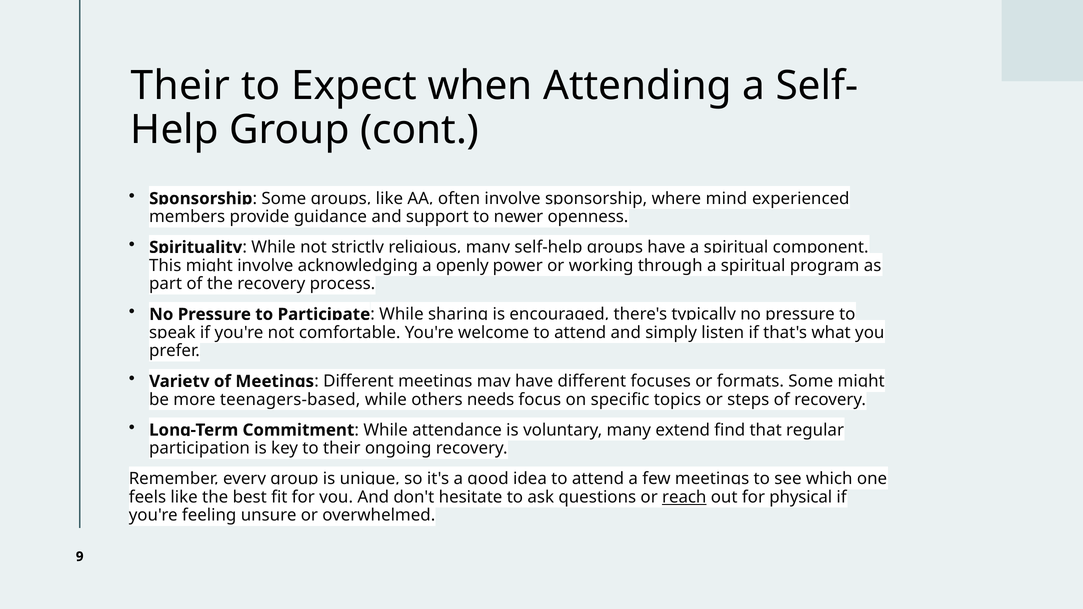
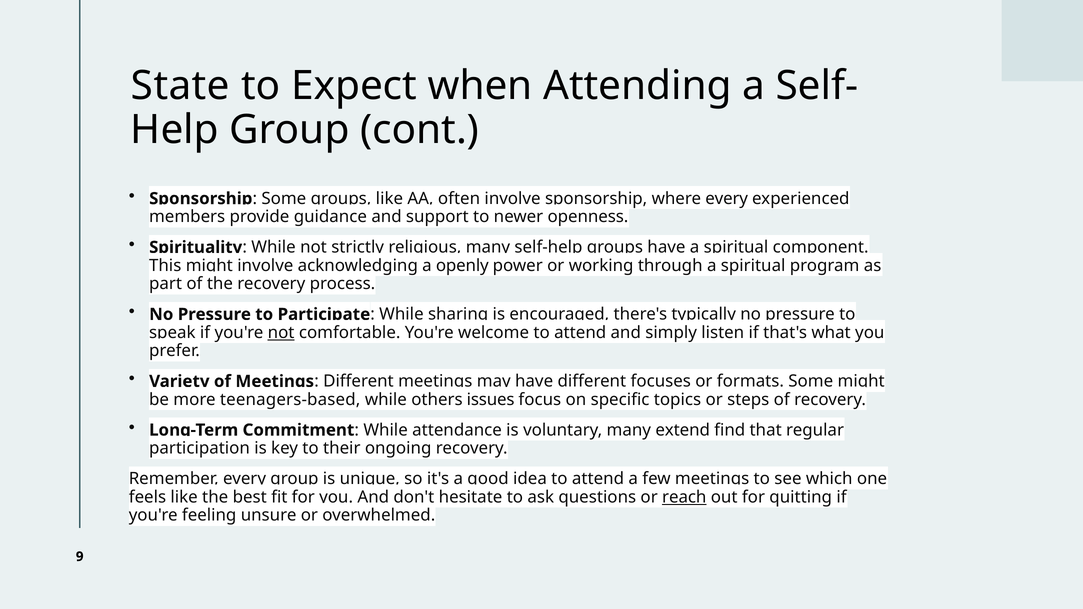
Their at (180, 86): Their -> State
where mind: mind -> every
not at (281, 333) underline: none -> present
needs: needs -> issues
physical: physical -> quitting
